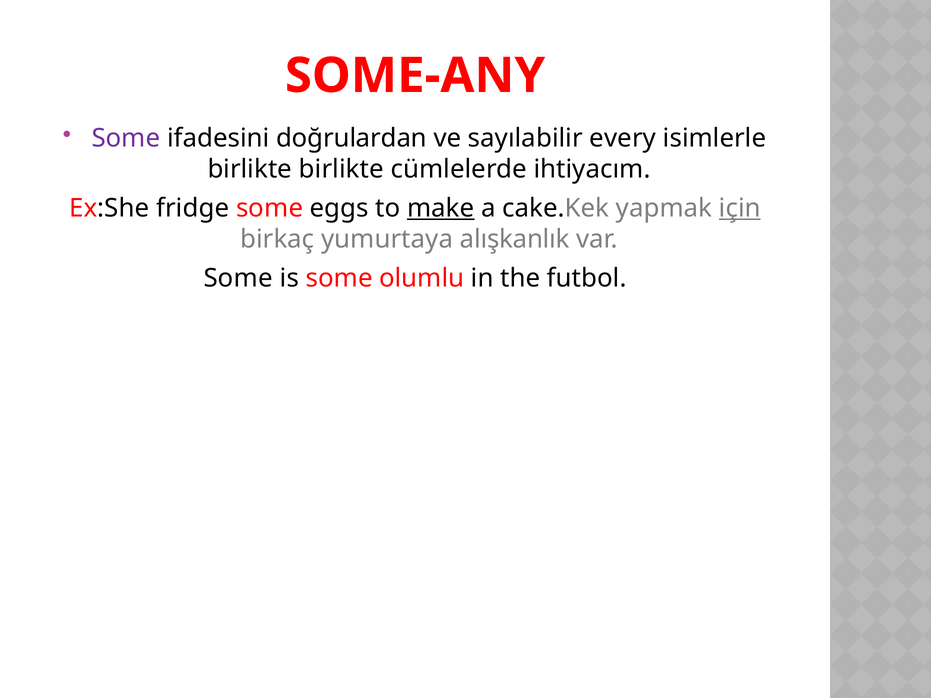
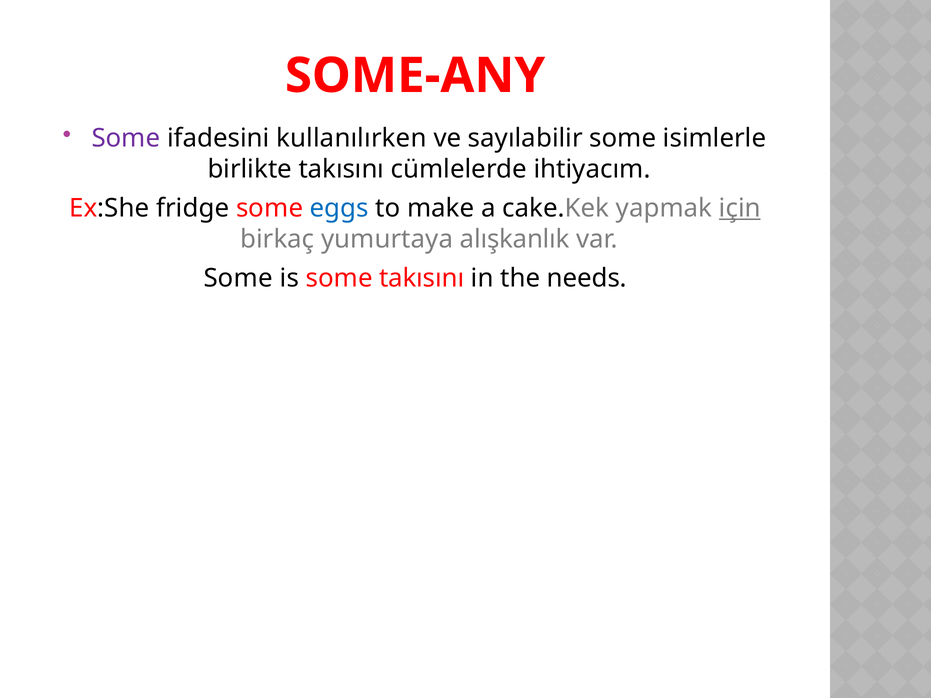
doğrulardan: doğrulardan -> kullanılırken
sayılabilir every: every -> some
birlikte birlikte: birlikte -> takısını
eggs colour: black -> blue
make underline: present -> none
some olumlu: olumlu -> takısını
futbol: futbol -> needs
